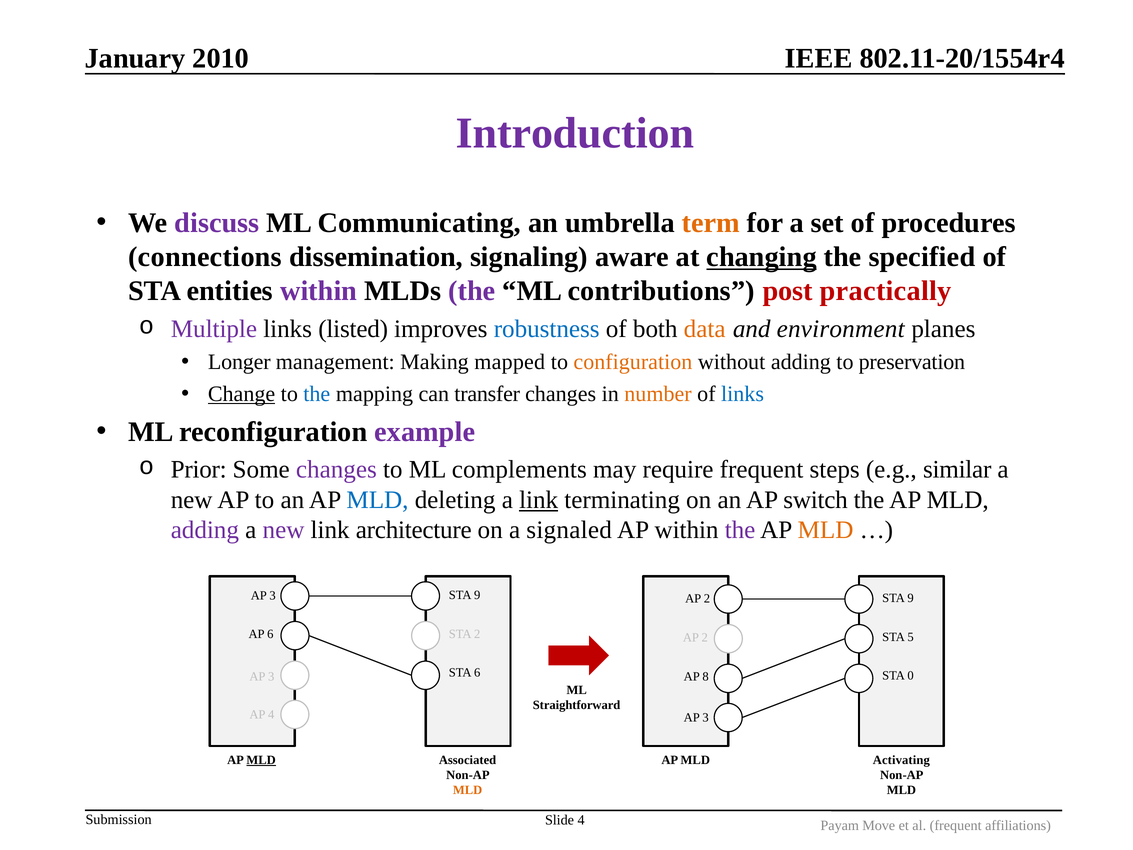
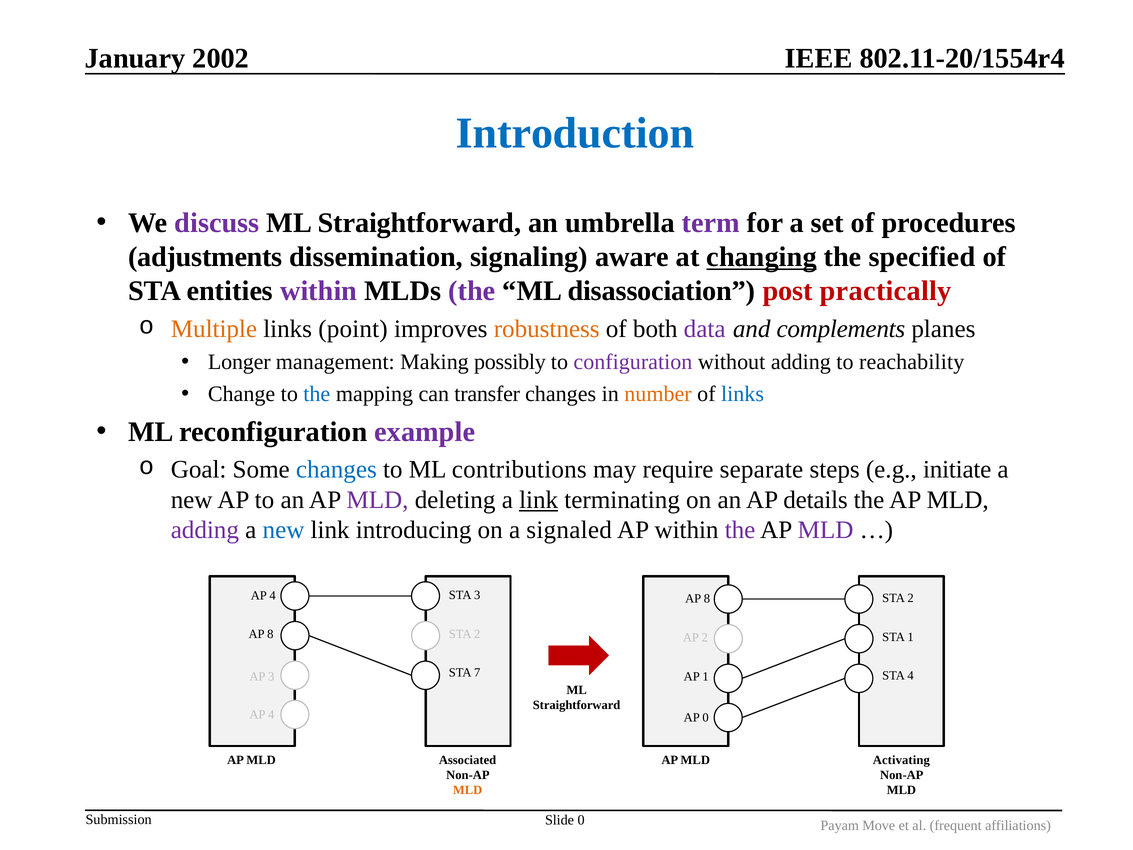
2010: 2010 -> 2002
Introduction colour: purple -> blue
Communicating at (419, 223): Communicating -> Straightforward
term colour: orange -> purple
connections: connections -> adjustments
contributions: contributions -> disassociation
Multiple colour: purple -> orange
listed: listed -> point
robustness colour: blue -> orange
data colour: orange -> purple
environment: environment -> complements
mapped: mapped -> possibly
configuration colour: orange -> purple
preservation: preservation -> reachability
Change underline: present -> none
Prior: Prior -> Goal
changes at (336, 469) colour: purple -> blue
complements: complements -> contributions
require frequent: frequent -> separate
similar: similar -> initiate
MLD at (377, 500) colour: blue -> purple
switch: switch -> details
new at (283, 530) colour: purple -> blue
architecture: architecture -> introducing
MLD at (826, 530) colour: orange -> purple
9 at (477, 595): 9 -> 3
3 at (273, 595): 3 -> 4
9 at (911, 598): 9 -> 2
2 at (707, 598): 2 -> 8
6 at (270, 634): 6 -> 8
STA 5: 5 -> 1
STA 6: 6 -> 7
STA 0: 0 -> 4
AP 8: 8 -> 1
3 at (706, 717): 3 -> 0
MLD at (261, 760) underline: present -> none
Slide 4: 4 -> 0
